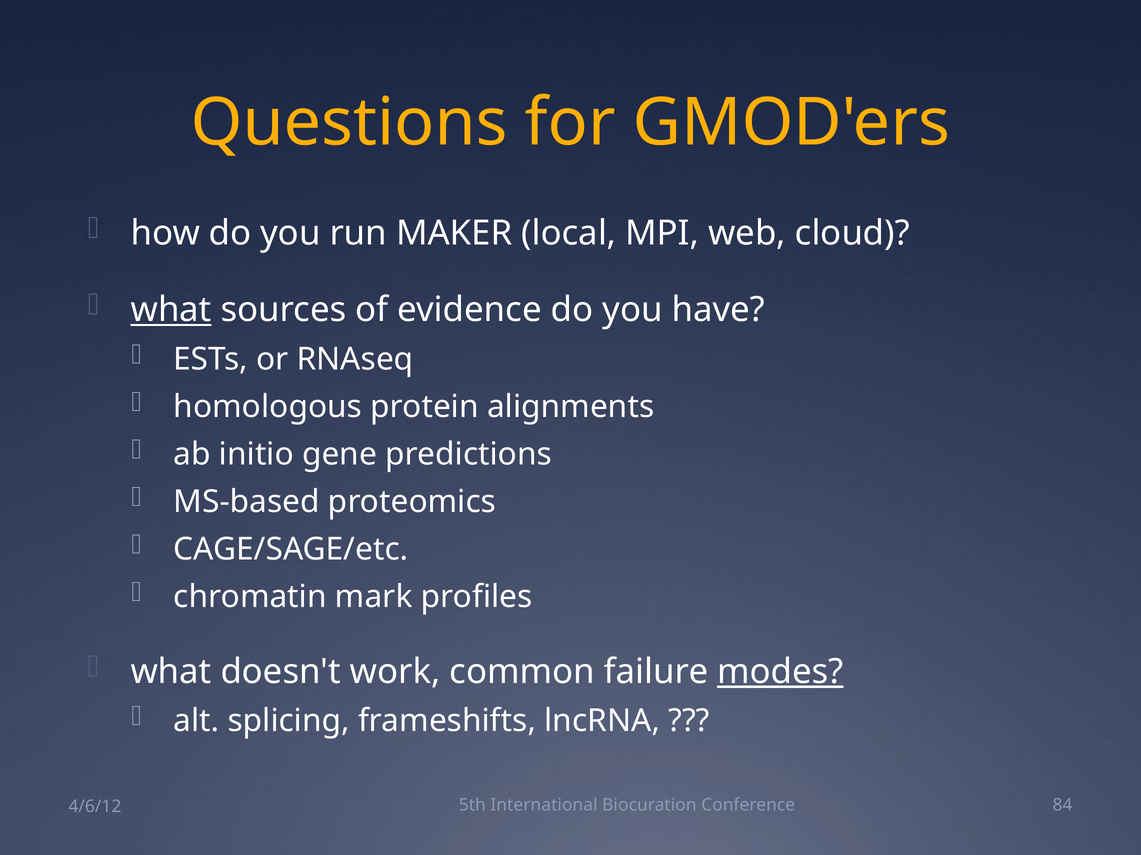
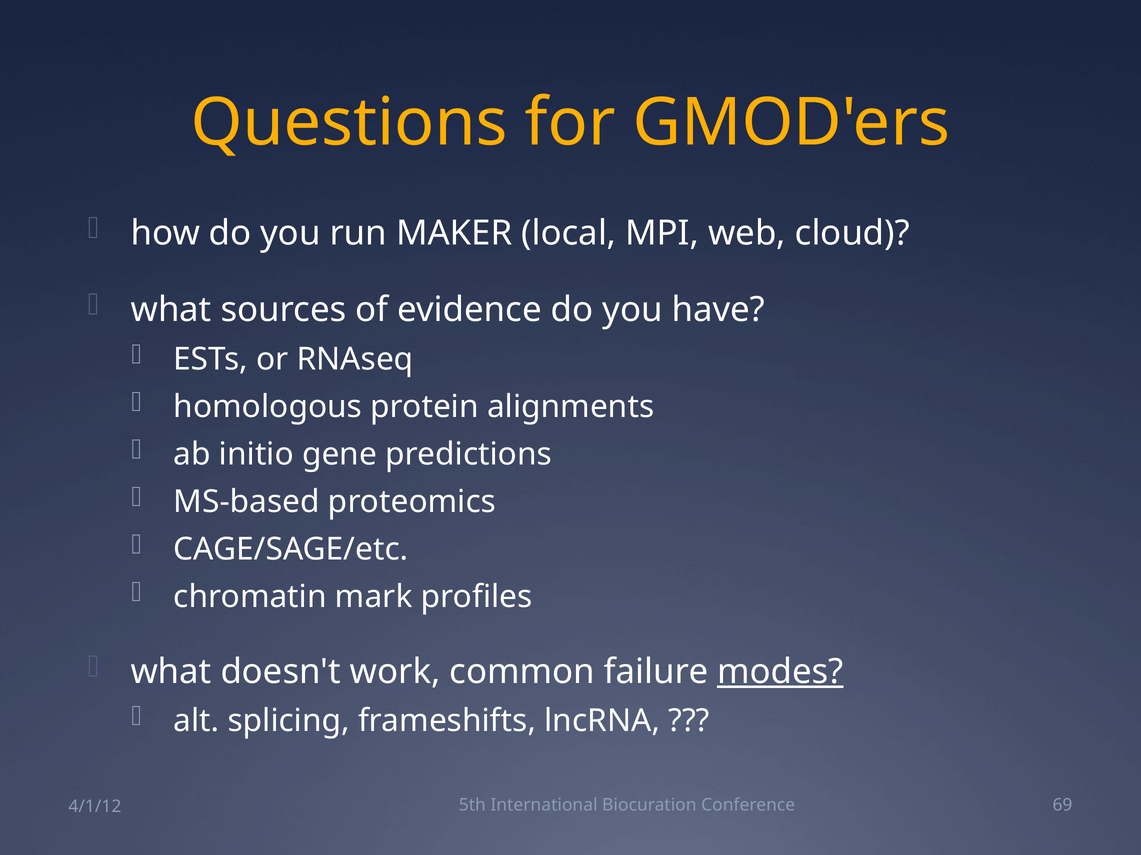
what at (171, 310) underline: present -> none
84: 84 -> 69
4/6/12: 4/6/12 -> 4/1/12
